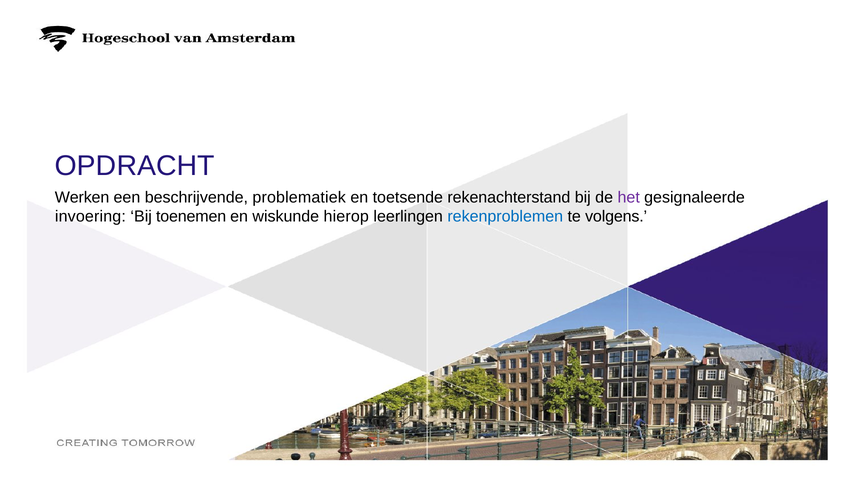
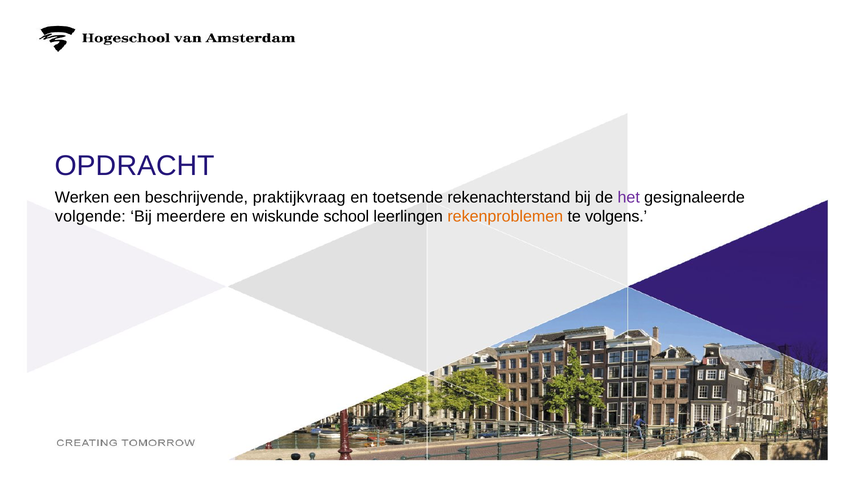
problematiek: problematiek -> praktijkvraag
invoering: invoering -> volgende
toenemen: toenemen -> meerdere
hierop: hierop -> school
rekenproblemen colour: blue -> orange
